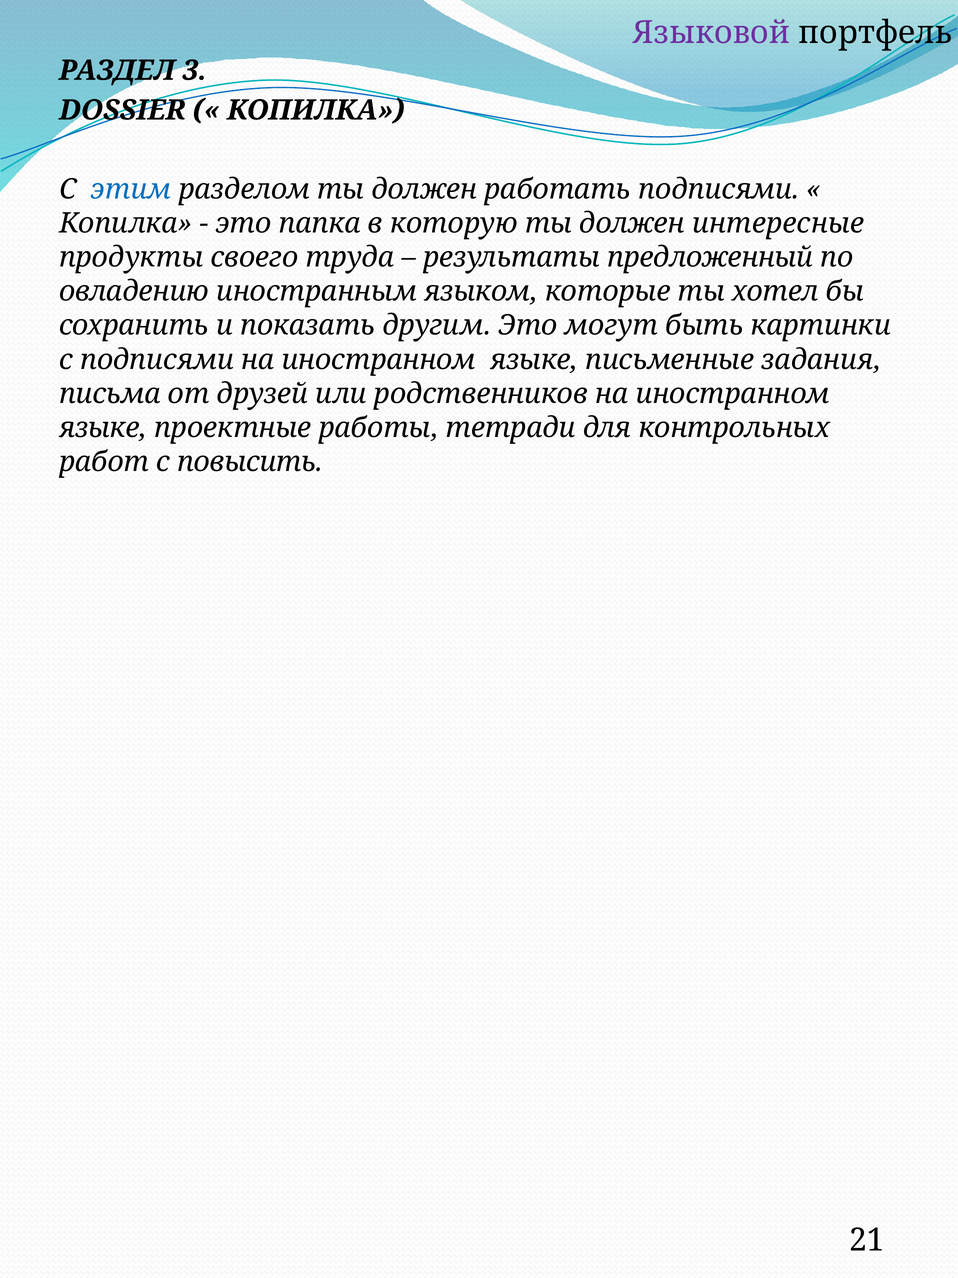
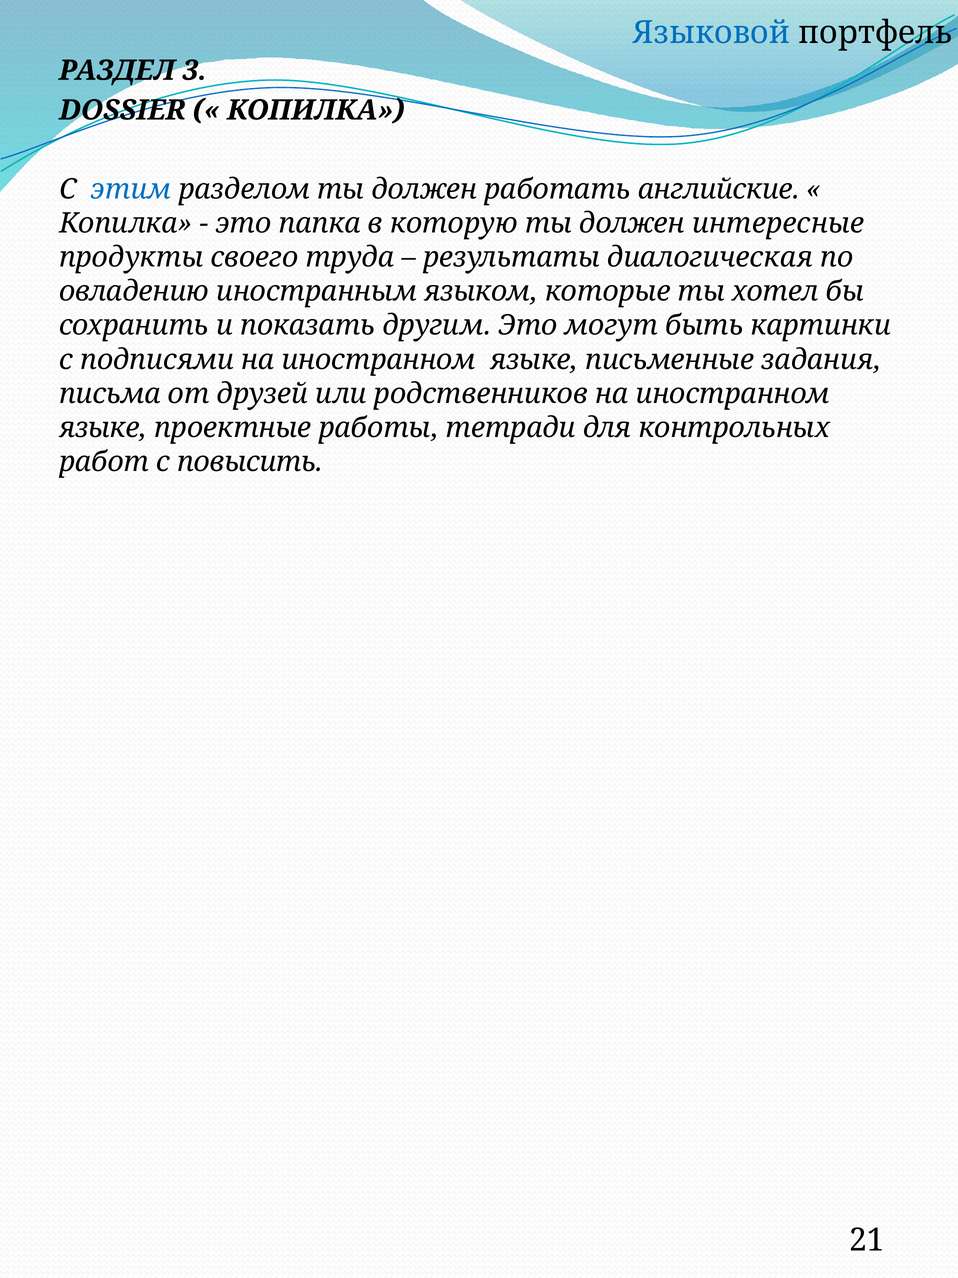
Языковой colour: purple -> blue
работать подписями: подписями -> английские
предложенный: предложенный -> диалогическая
